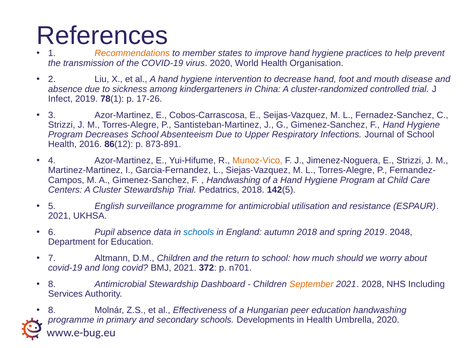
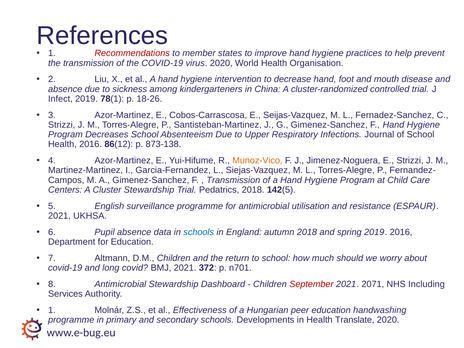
Recommendations colour: orange -> red
17-26: 17-26 -> 18-26
873-891: 873-891 -> 873-138
Handwashing at (233, 180): Handwashing -> Transmission
2019 2048: 2048 -> 2016
September colour: orange -> red
2028: 2028 -> 2071
8 at (52, 310): 8 -> 1
Umbrella: Umbrella -> Translate
